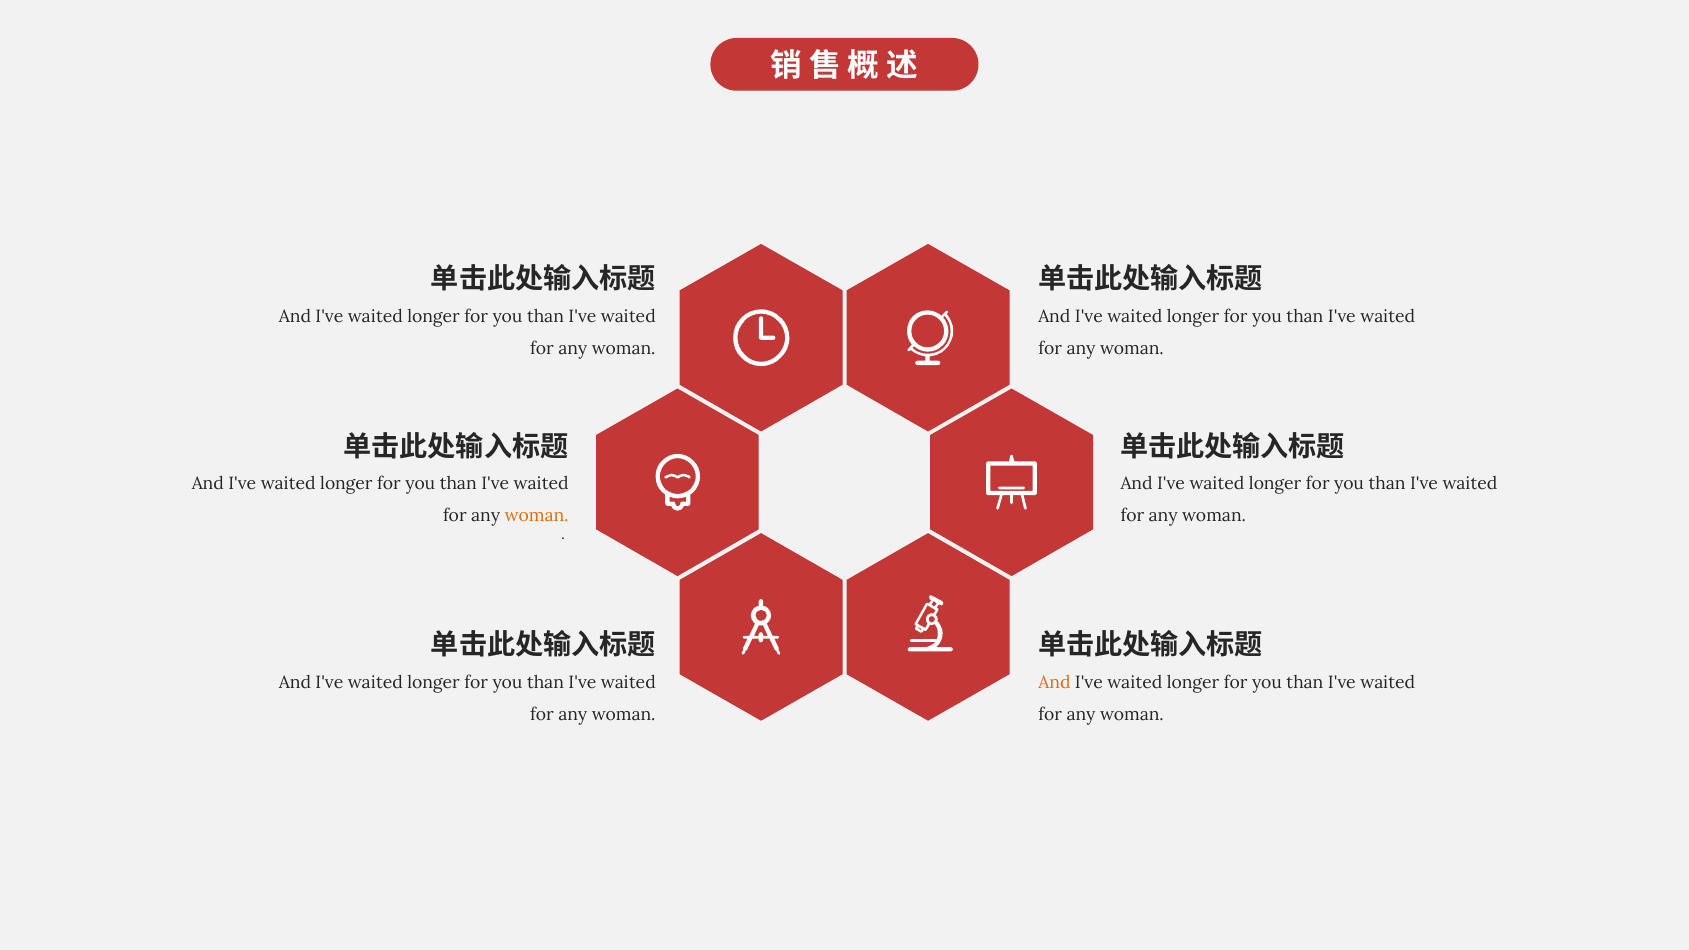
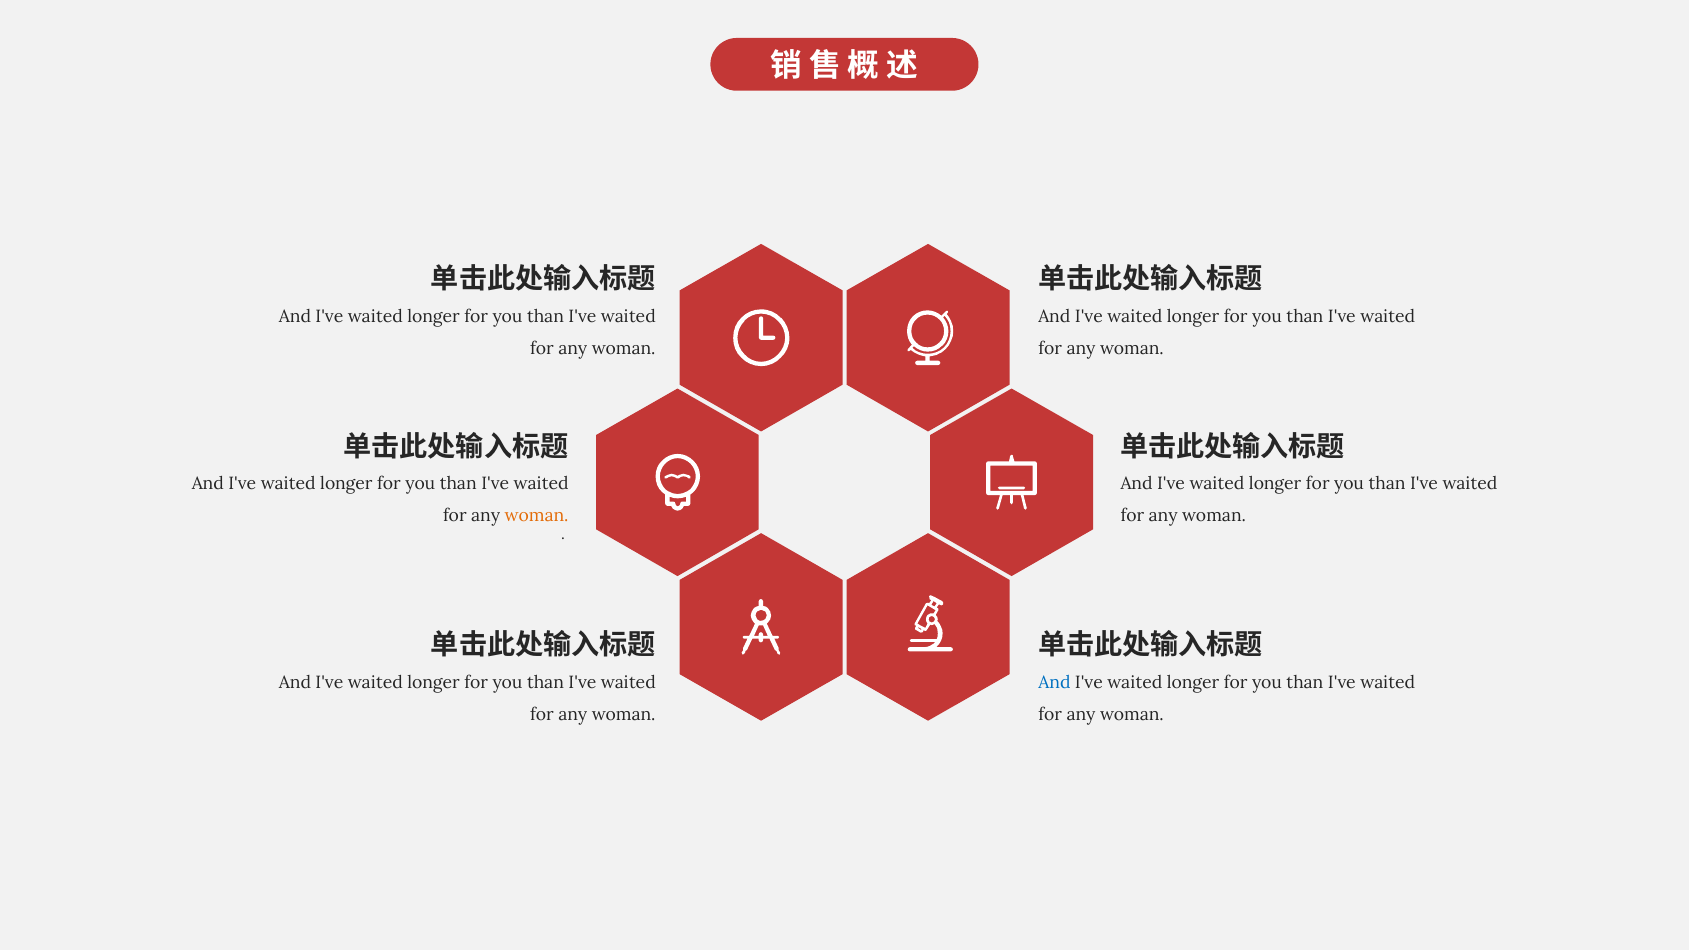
And at (1054, 683) colour: orange -> blue
